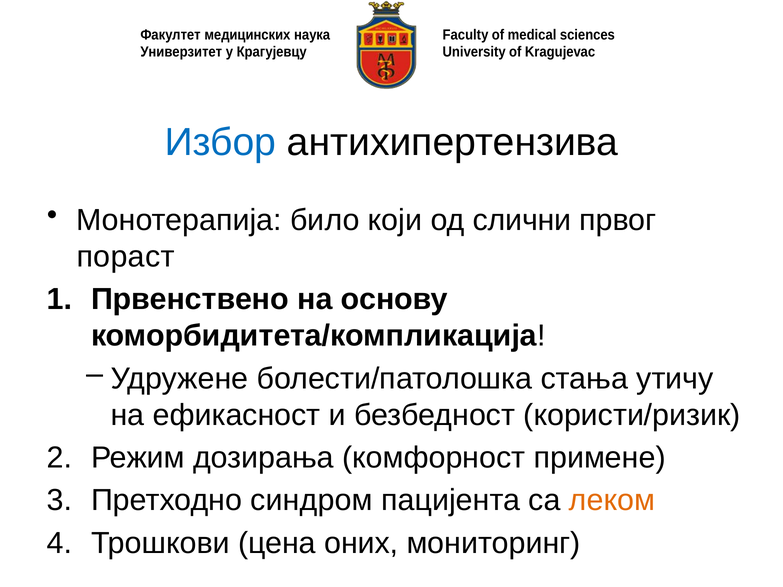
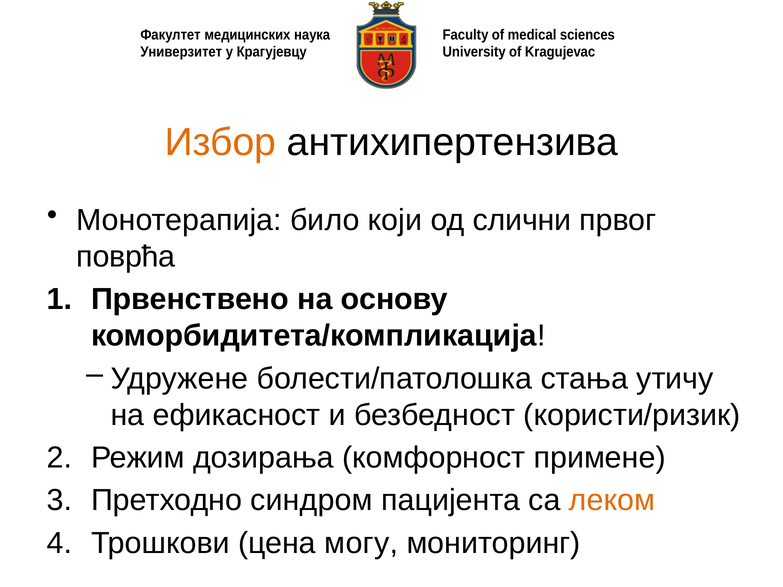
Избор colour: blue -> orange
пораст: пораст -> поврћа
оних: оних -> могу
